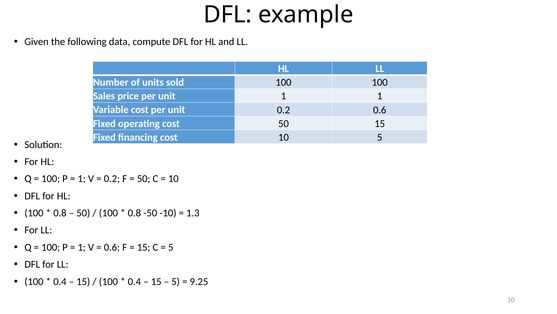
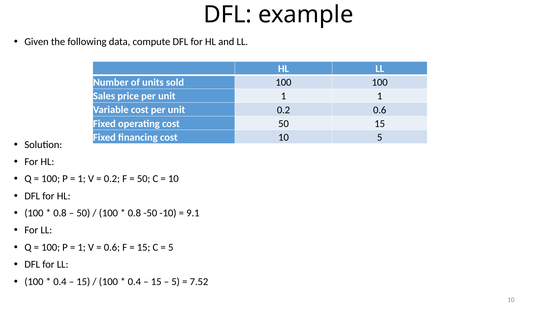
1.3: 1.3 -> 9.1
9.25: 9.25 -> 7.52
